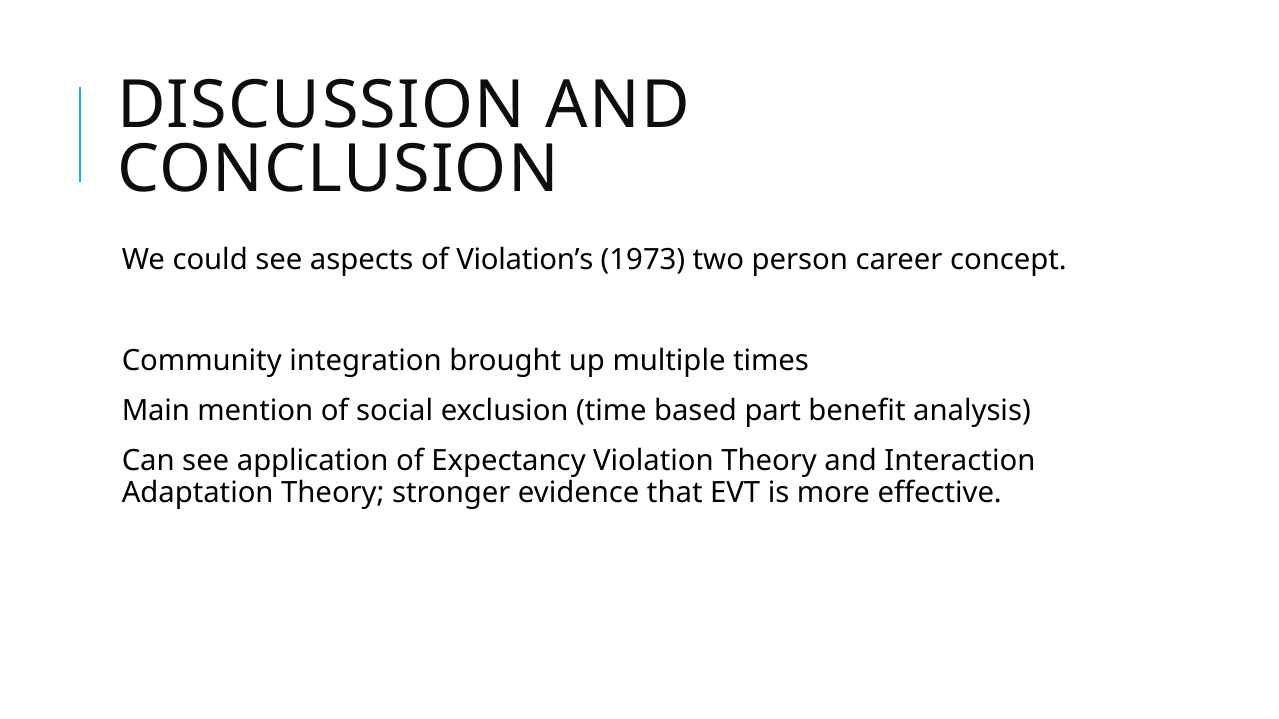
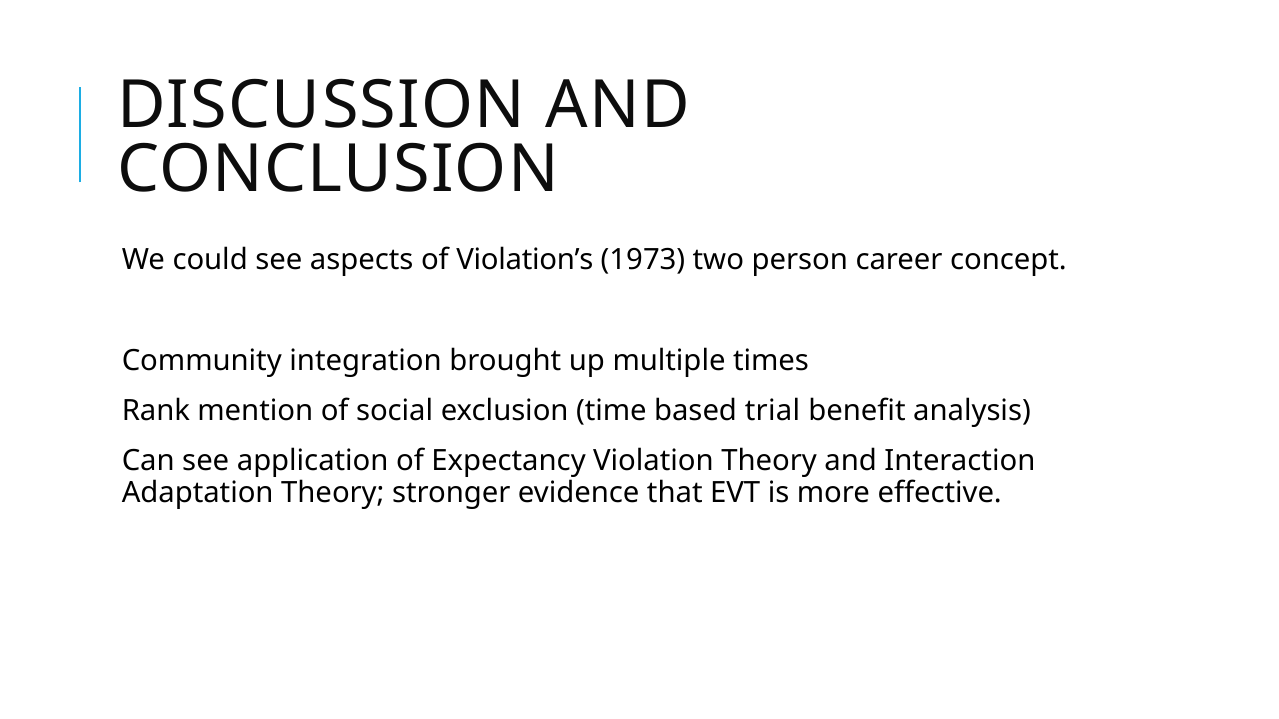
Main: Main -> Rank
part: part -> trial
